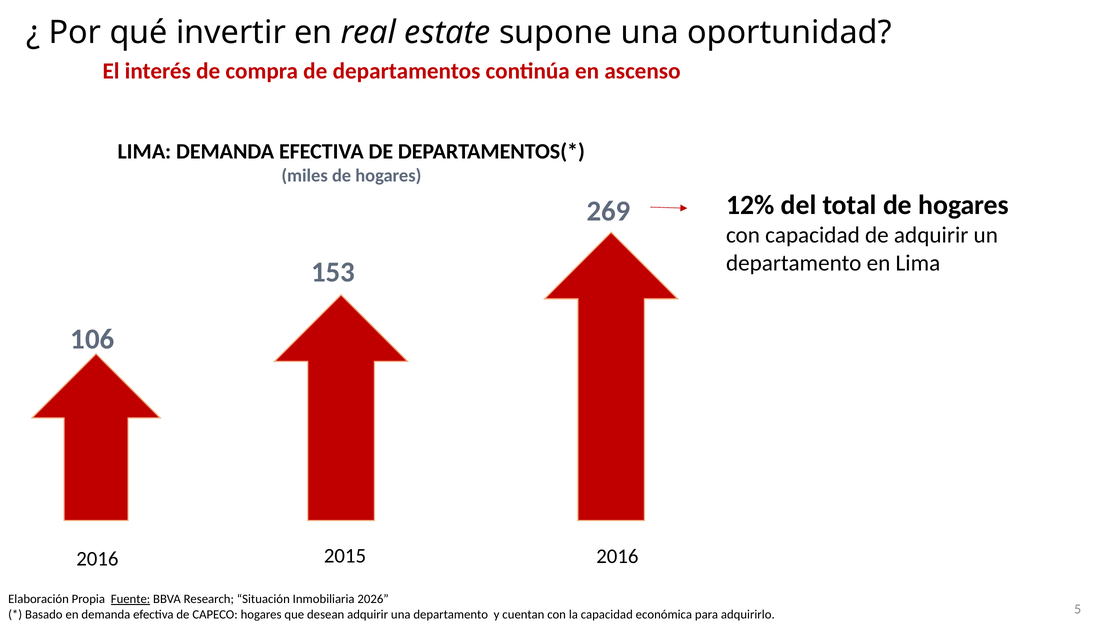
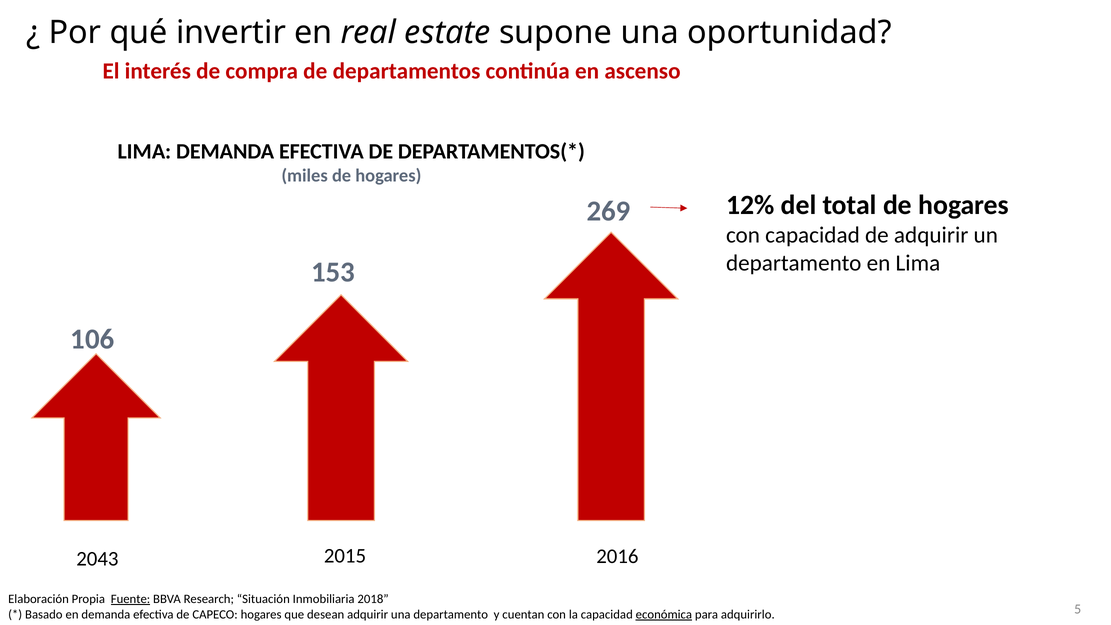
2016 at (97, 559): 2016 -> 2043
2026: 2026 -> 2018
económica underline: none -> present
